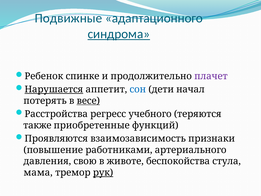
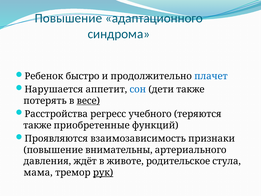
Подвижные at (68, 18): Подвижные -> Повышение
синдрома underline: present -> none
спинке: спинке -> быстро
плачет colour: purple -> blue
Нарушается underline: present -> none
дети начал: начал -> также
работниками: работниками -> внимательны
свою: свою -> ждёт
беспокойства: беспокойства -> родительское
